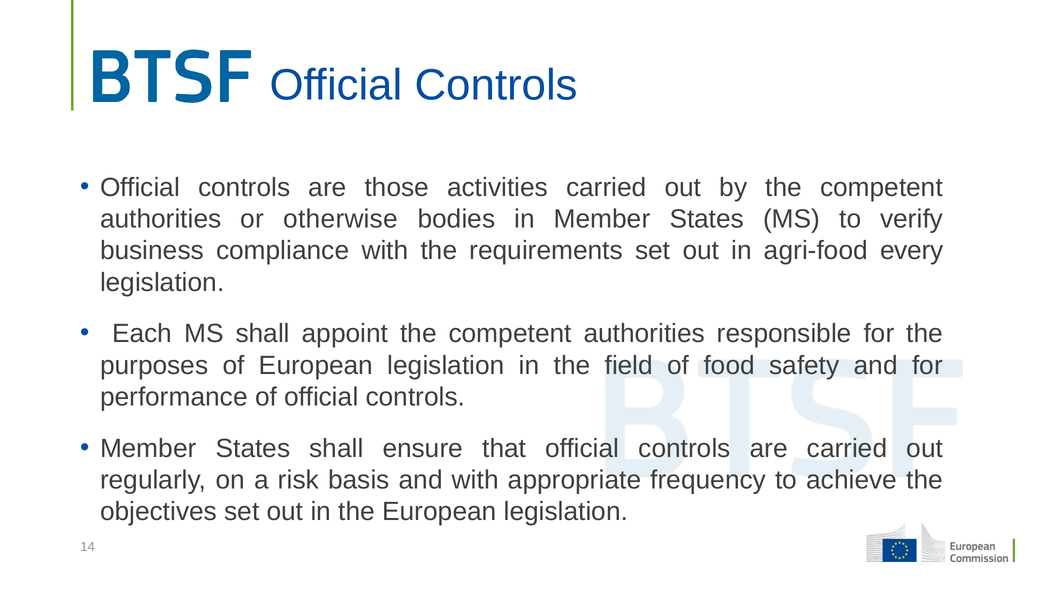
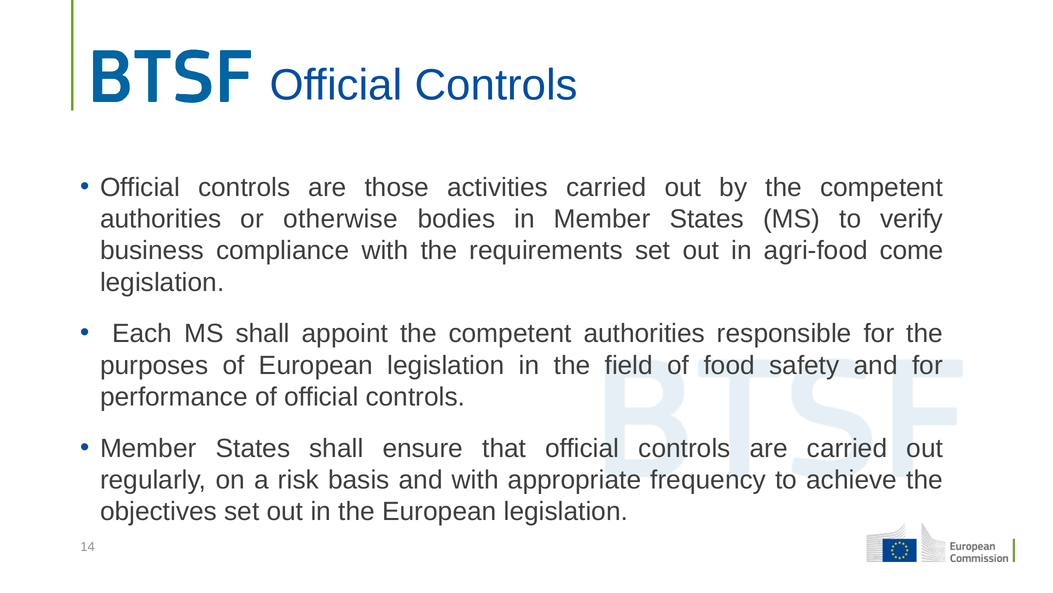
every: every -> come
